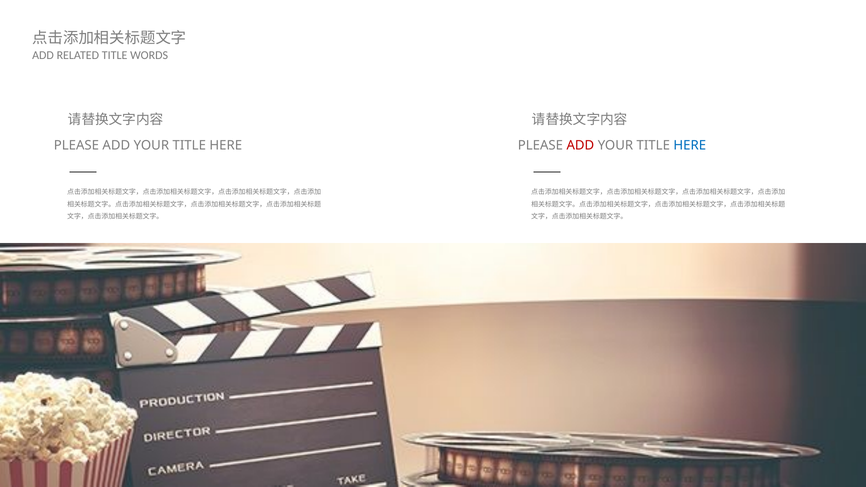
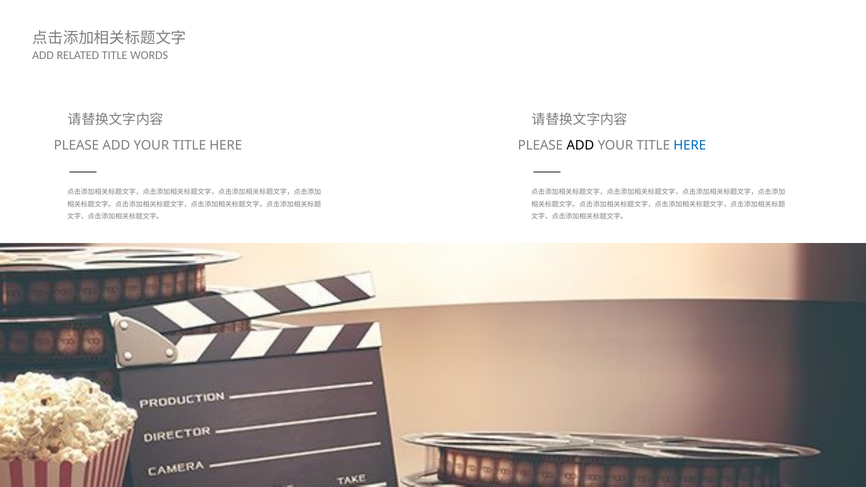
ADD at (580, 145) colour: red -> black
